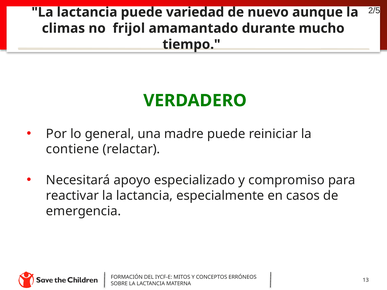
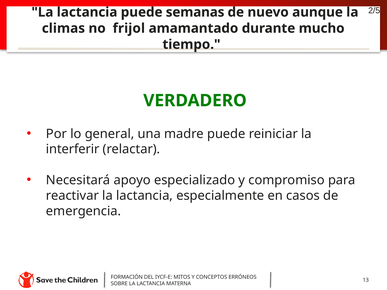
variedad: variedad -> semanas
contiene: contiene -> interferir
